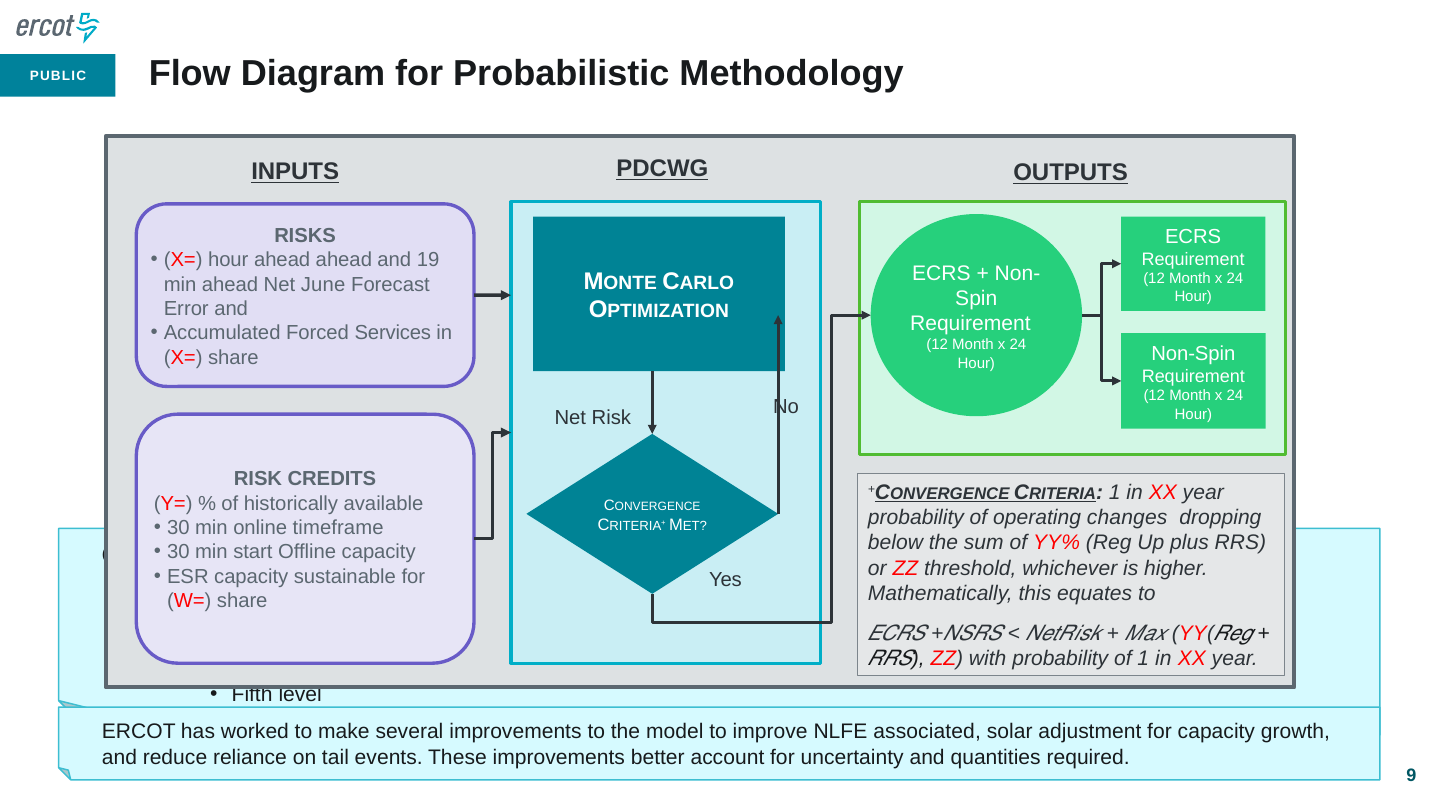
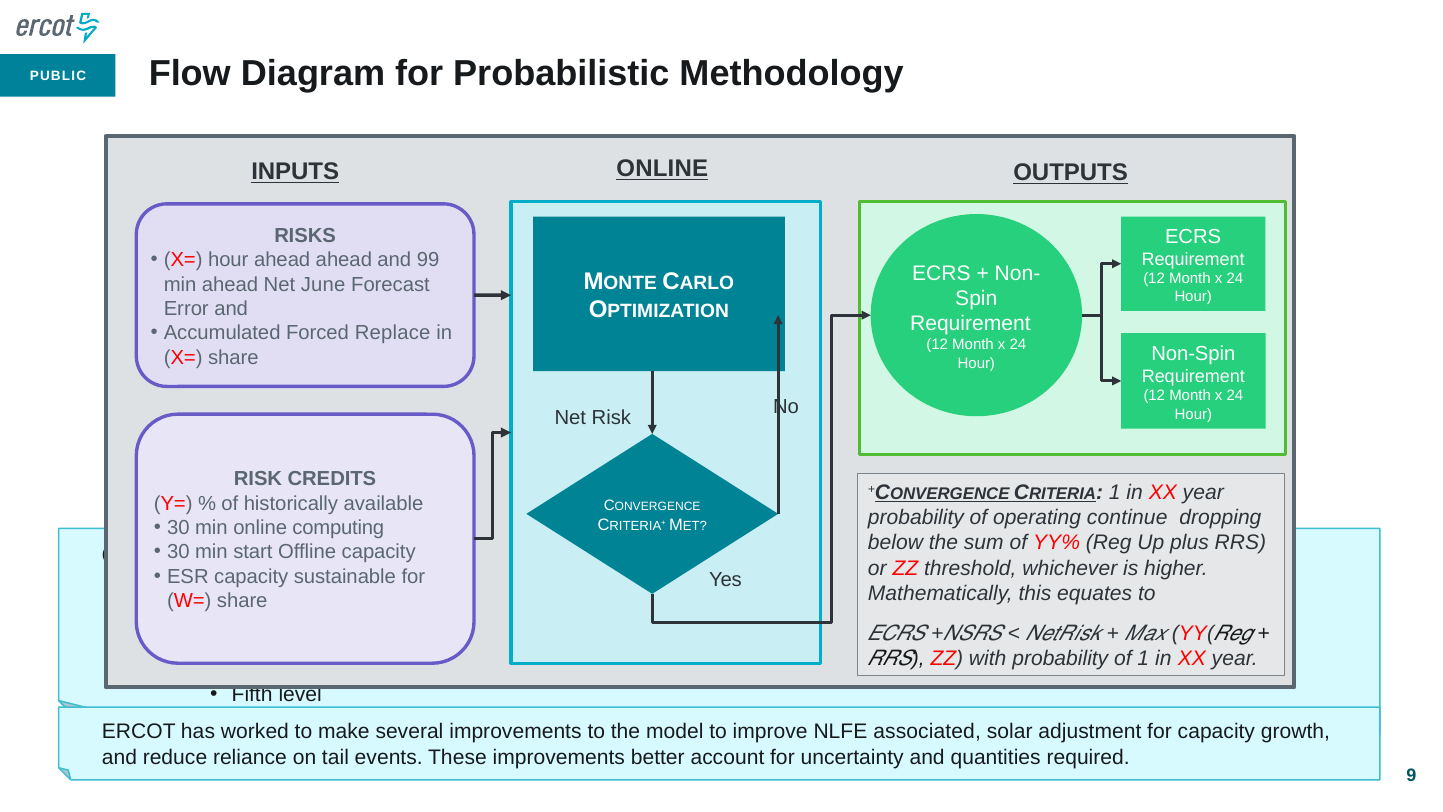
INPUTS PDCWG: PDCWG -> ONLINE
19: 19 -> 99
Services: Services -> Replace
changes: changes -> continue
timeframe: timeframe -> computing
